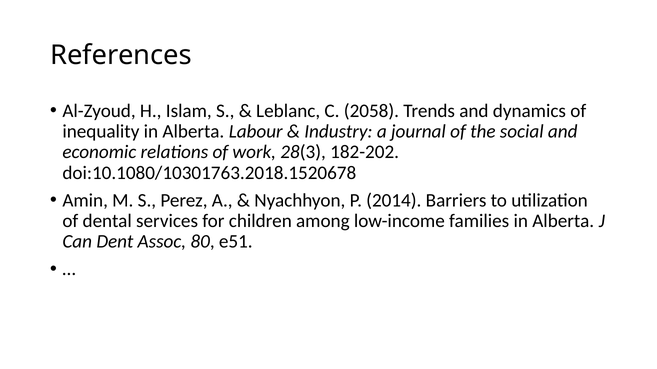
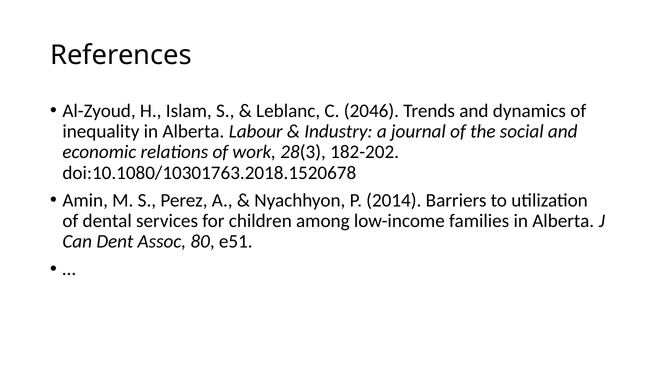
2058: 2058 -> 2046
